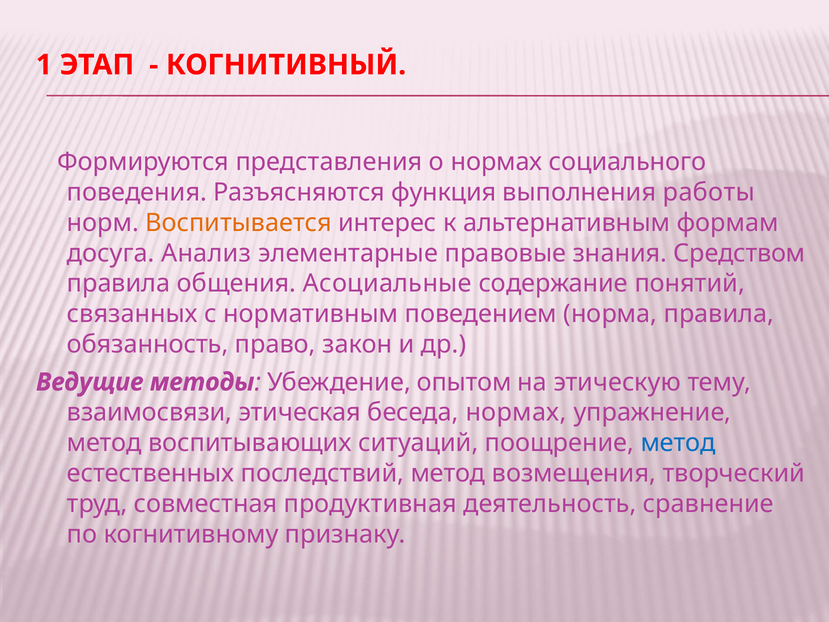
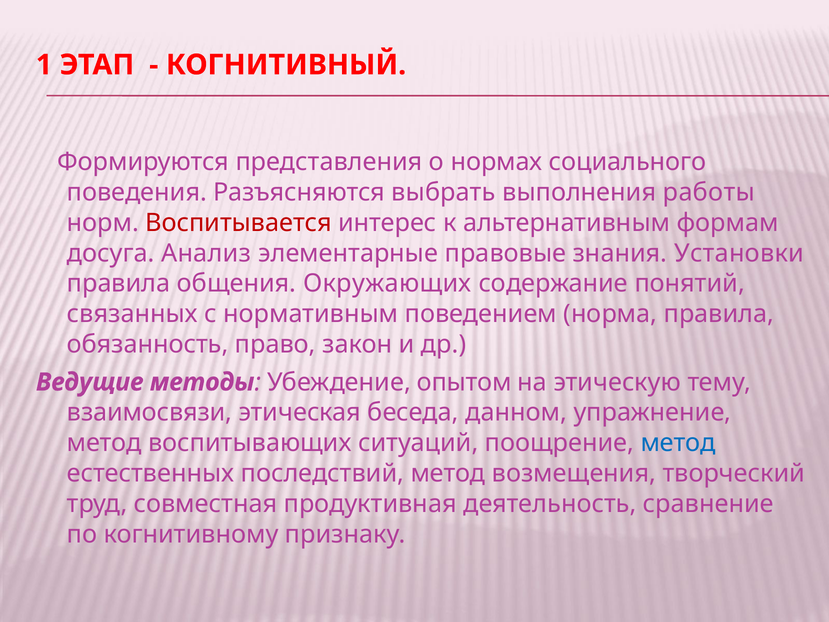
функция: функция -> выбрать
Воспитывается colour: orange -> red
Средством: Средством -> Установки
Асоциальные: Асоциальные -> Окружающих
беседа нормах: нормах -> данном
